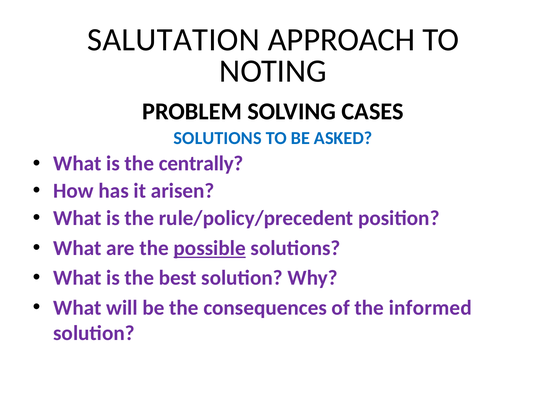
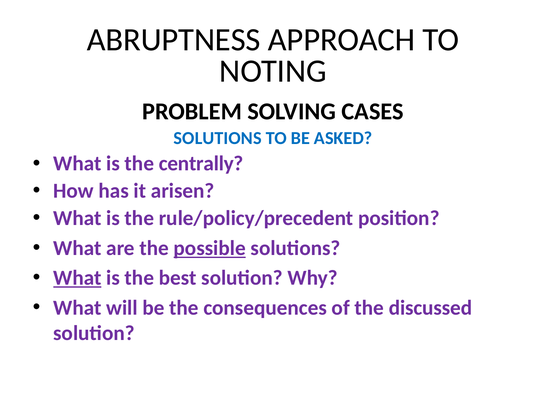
SALUTATION: SALUTATION -> ABRUPTNESS
What at (77, 278) underline: none -> present
informed: informed -> discussed
